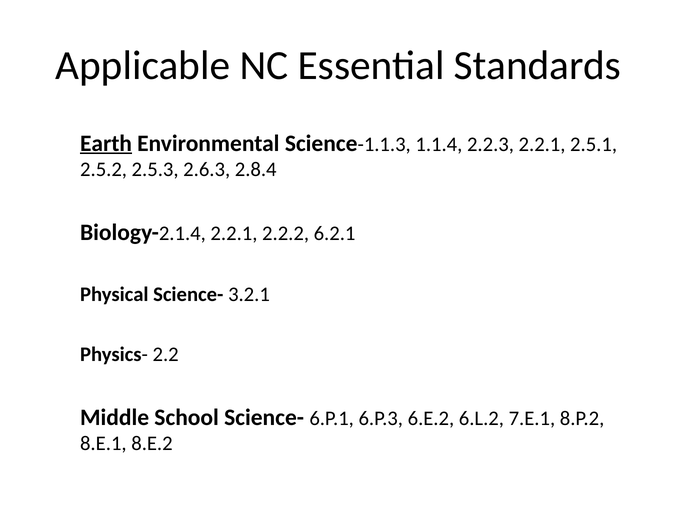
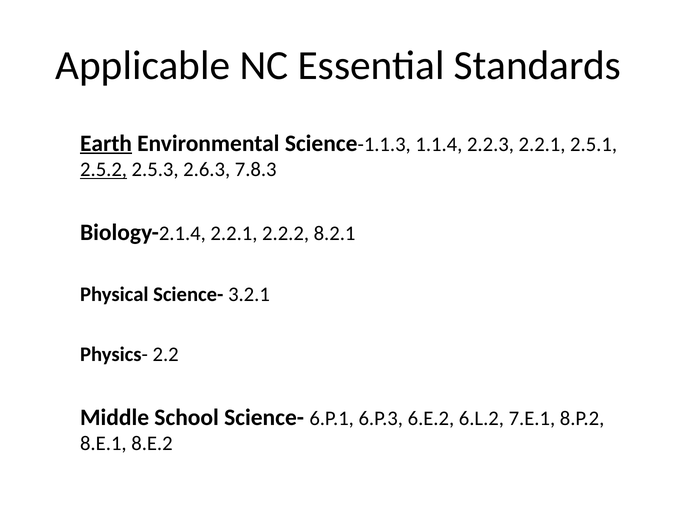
2.5.2 underline: none -> present
2.8.4: 2.8.4 -> 7.8.3
6.2.1: 6.2.1 -> 8.2.1
